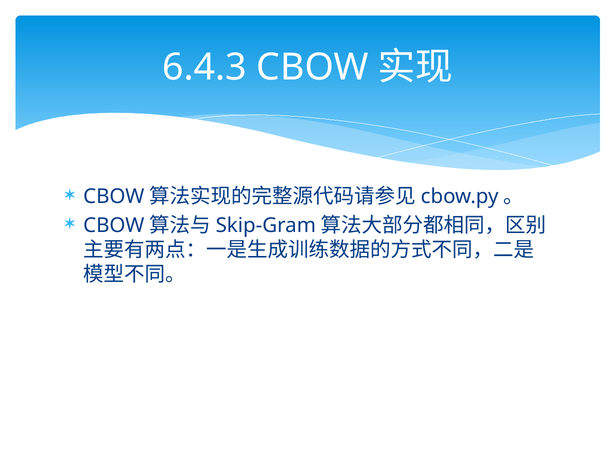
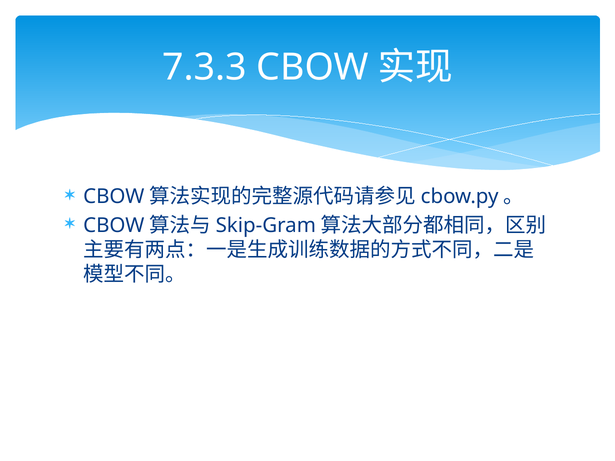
6.4.3: 6.4.3 -> 7.3.3
